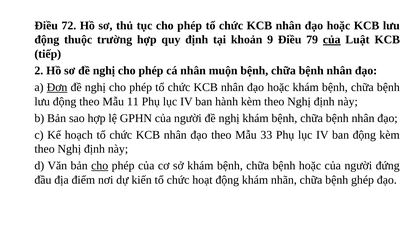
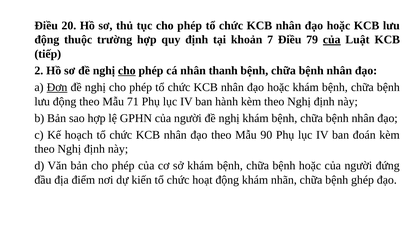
72: 72 -> 20
9: 9 -> 7
cho at (127, 71) underline: none -> present
muộn: muộn -> thanh
11: 11 -> 71
33: 33 -> 90
ban động: động -> đoán
cho at (100, 166) underline: present -> none
